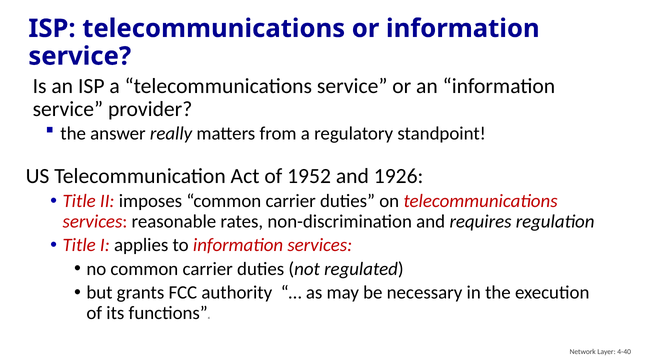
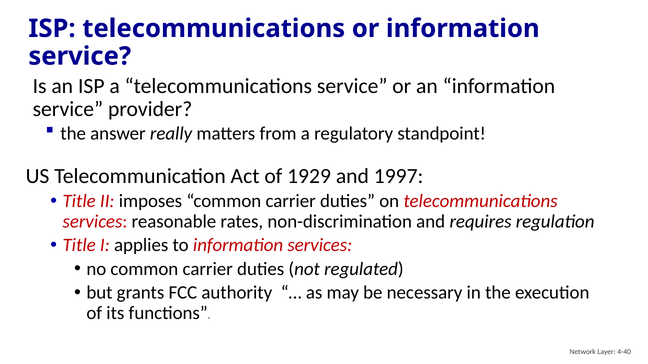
1952: 1952 -> 1929
1926: 1926 -> 1997
